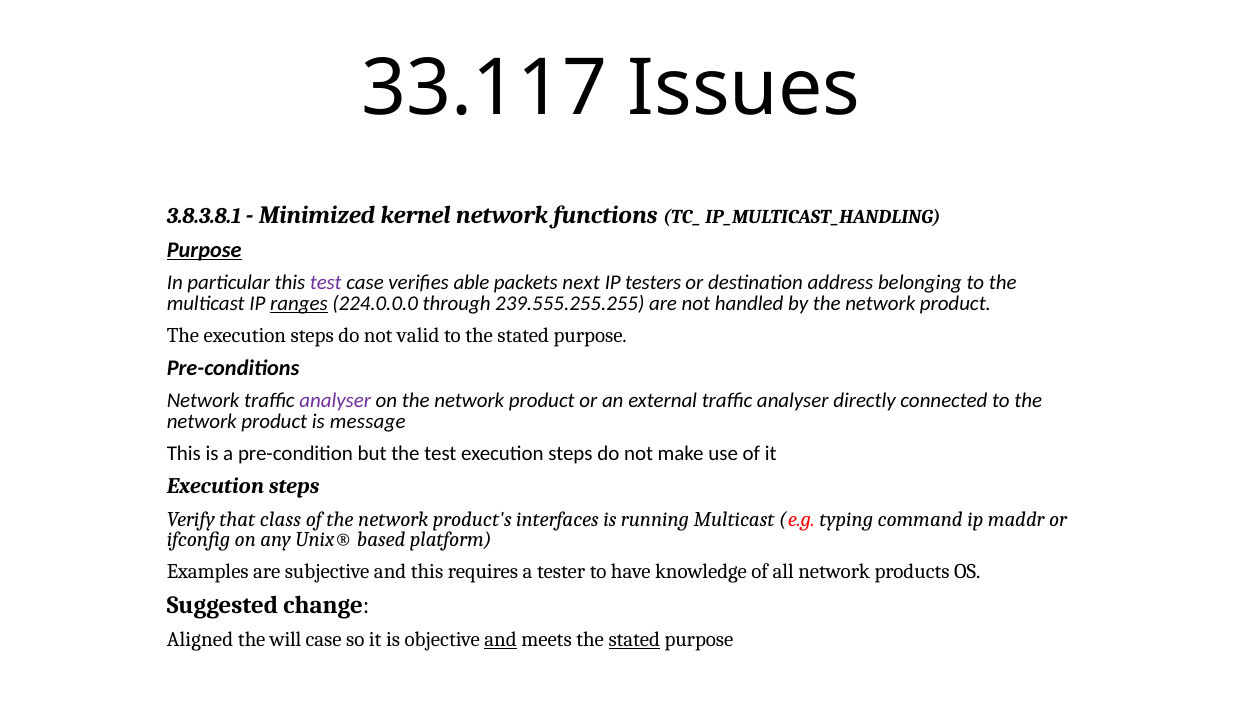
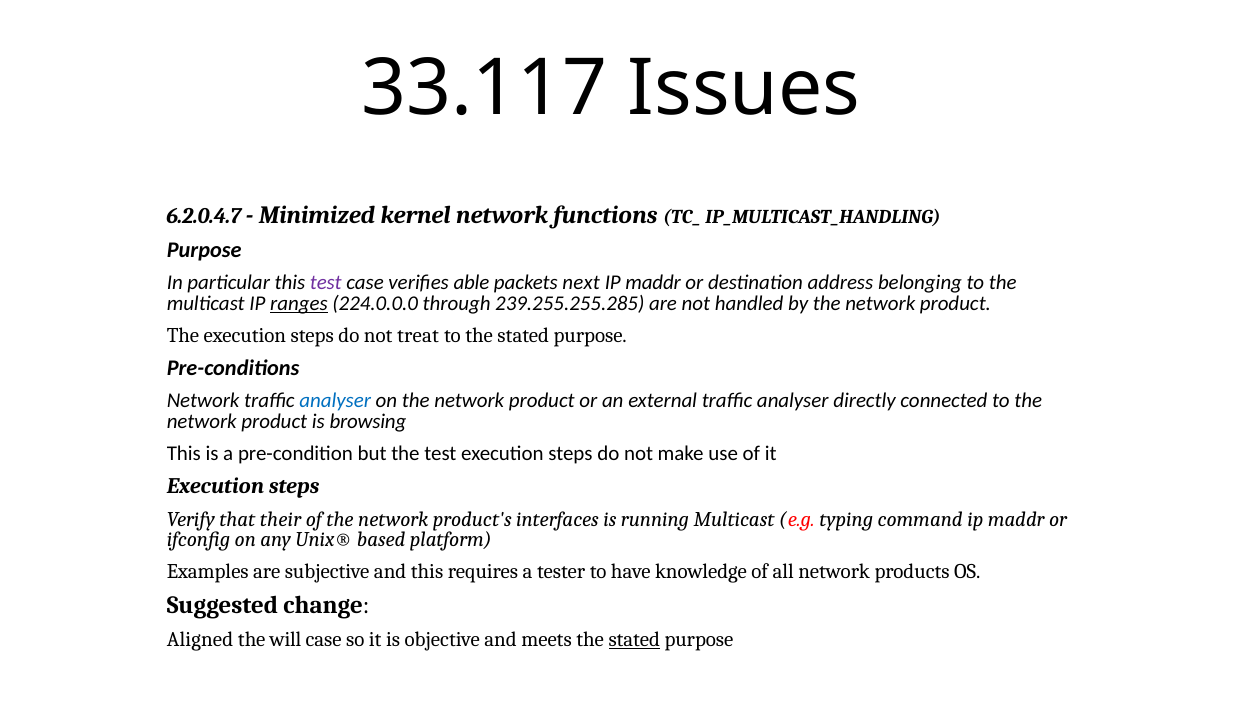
3.8.3.8.1: 3.8.3.8.1 -> 6.2.0.4.7
Purpose at (204, 250) underline: present -> none
testers at (653, 283): testers -> maddr
239.555.255.255: 239.555.255.255 -> 239.255.255.285
valid: valid -> treat
analyser at (335, 401) colour: purple -> blue
message: message -> browsing
class: class -> their
and at (501, 640) underline: present -> none
